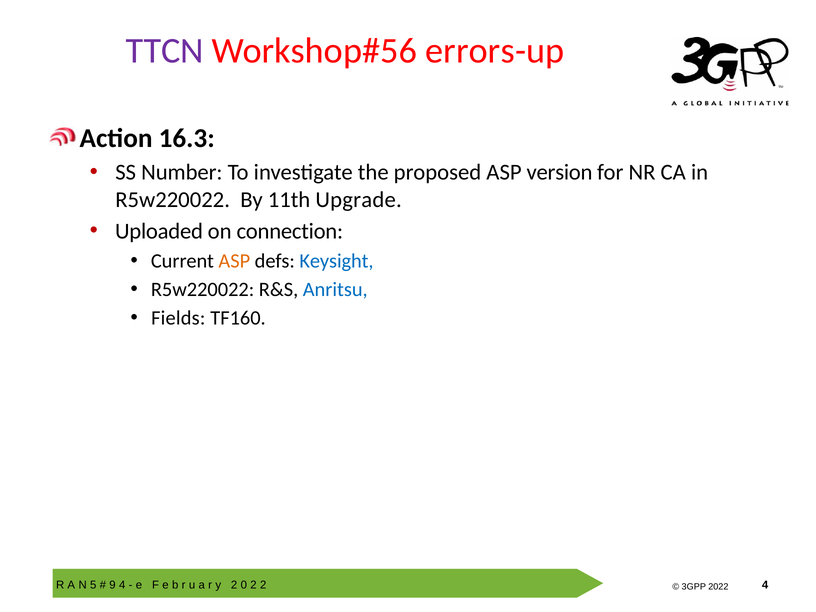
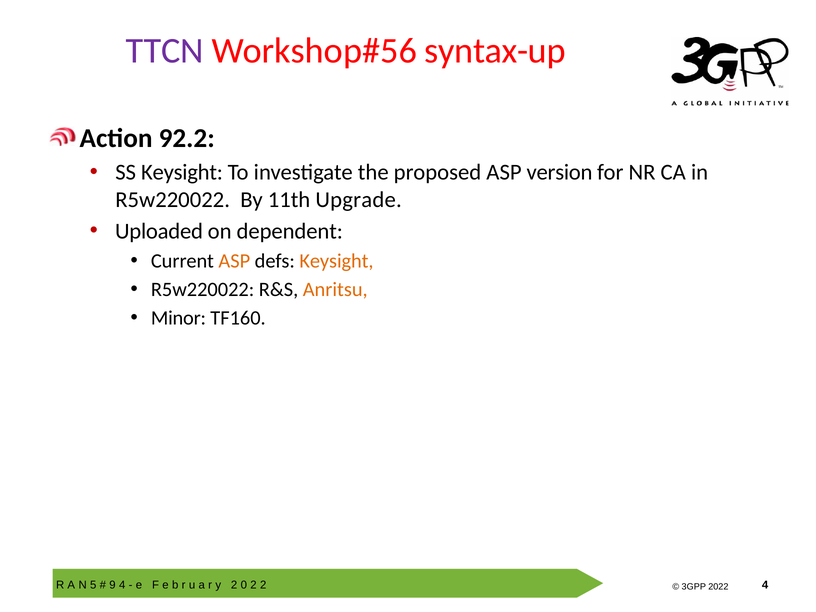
errors-up: errors-up -> syntax-up
16.3: 16.3 -> 92.2
SS Number: Number -> Keysight
connection: connection -> dependent
Keysight at (336, 261) colour: blue -> orange
Anritsu colour: blue -> orange
Fields: Fields -> Minor
